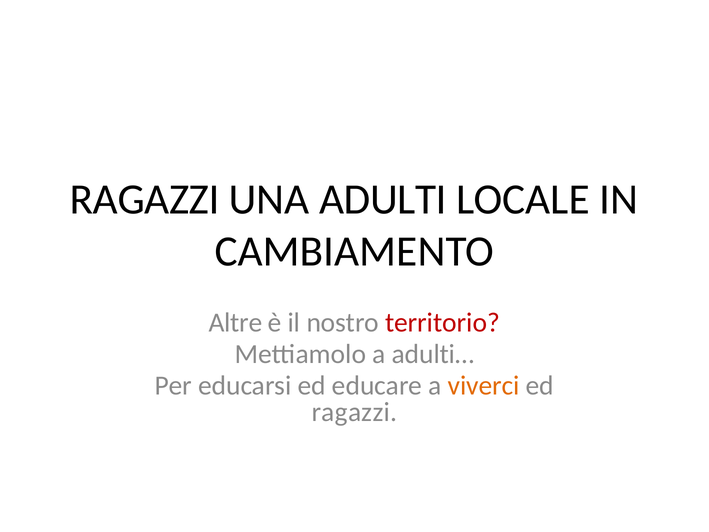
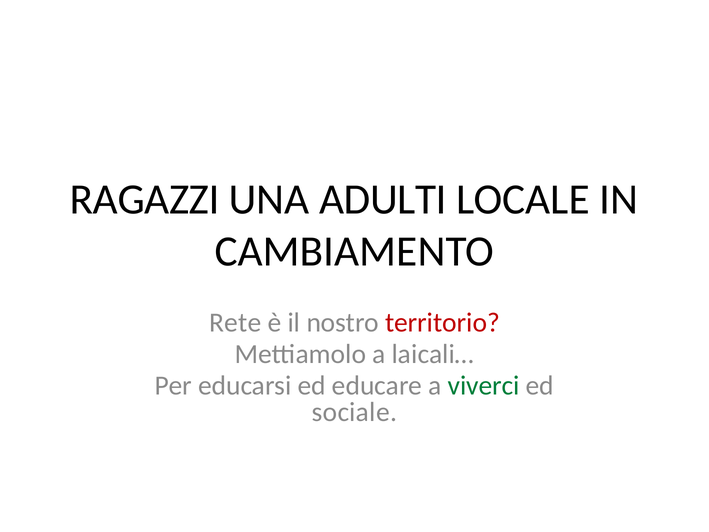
Altre: Altre -> Rete
adulti…: adulti… -> laicali…
viverci colour: orange -> green
ragazzi at (354, 412): ragazzi -> sociale
